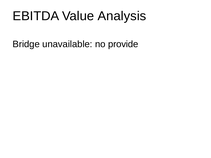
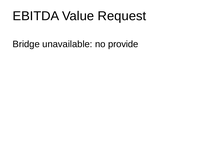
Analysis: Analysis -> Request
